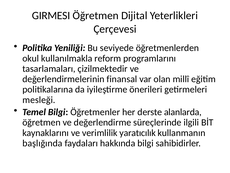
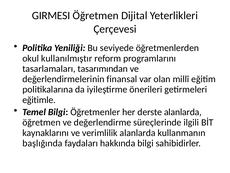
kullanılmakla: kullanılmakla -> kullanılmıştır
çizilmektedir: çizilmektedir -> tasarımından
mesleği: mesleği -> eğitimle
verimlilik yaratıcılık: yaratıcılık -> alanlarda
